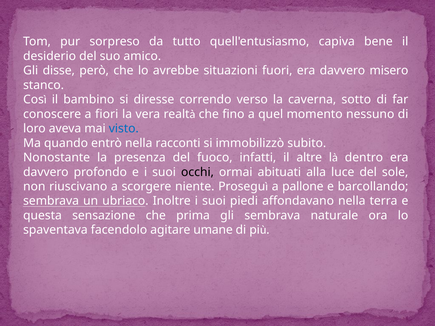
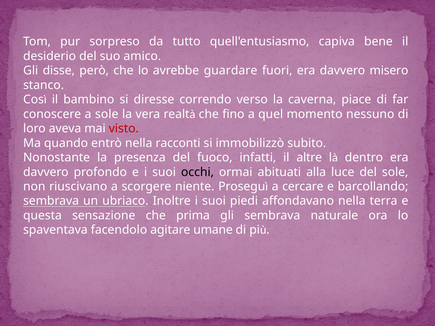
situazioni: situazioni -> guardare
sotto: sotto -> piace
a fiori: fiori -> sole
visto colour: blue -> red
pallone: pallone -> cercare
